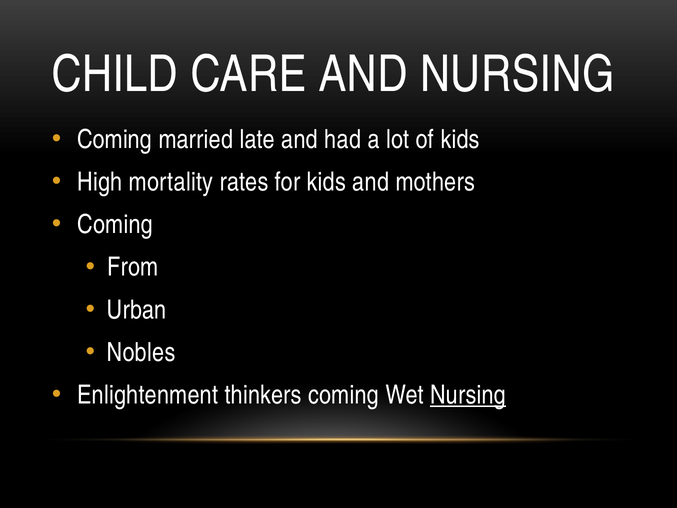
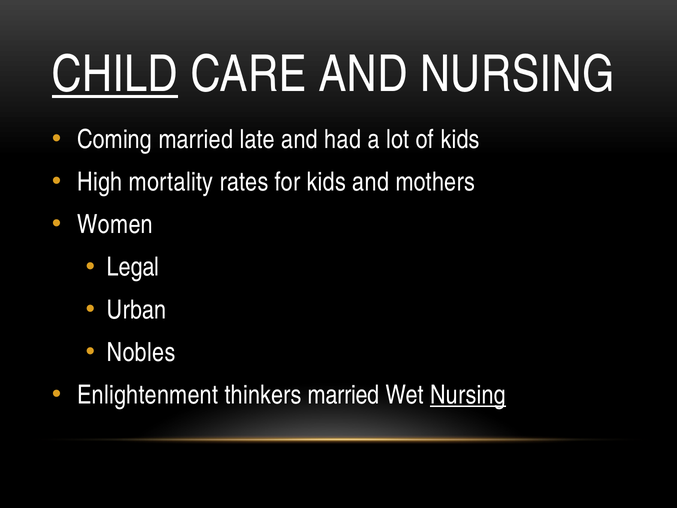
CHILD underline: none -> present
Coming at (115, 225): Coming -> Women
From: From -> Legal
thinkers coming: coming -> married
